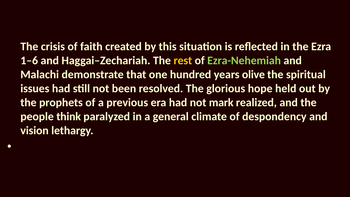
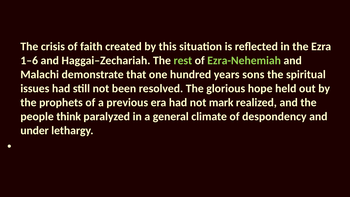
rest colour: yellow -> light green
olive: olive -> sons
vision: vision -> under
